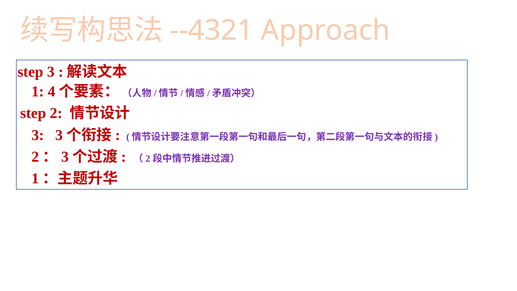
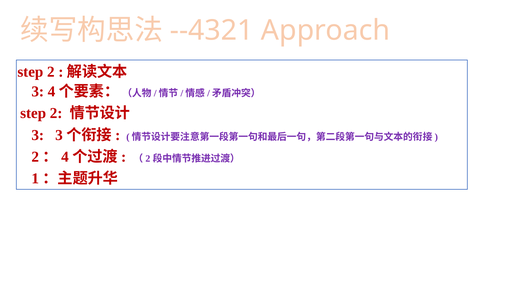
3 at (51, 72): 3 -> 2
1 at (38, 92): 1 -> 3
3 at (65, 157): 3 -> 4
